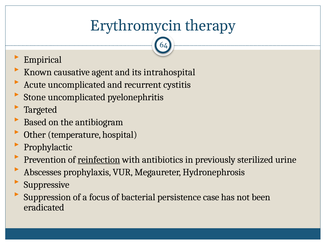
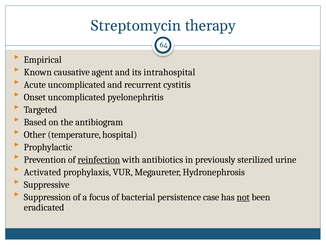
Erythromycin: Erythromycin -> Streptomycin
Stone: Stone -> Onset
Abscesses: Abscesses -> Activated
not underline: none -> present
